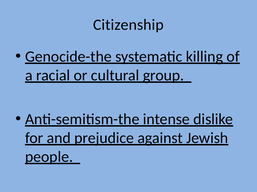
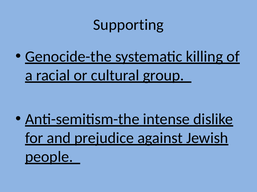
Citizenship: Citizenship -> Supporting
